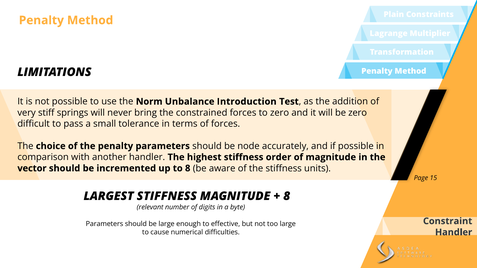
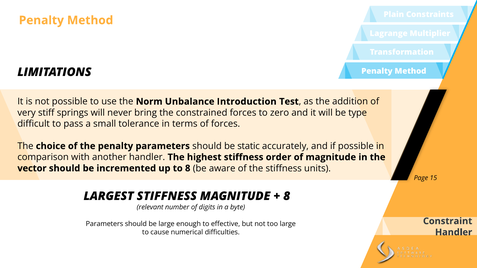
be zero: zero -> type
node: node -> static
